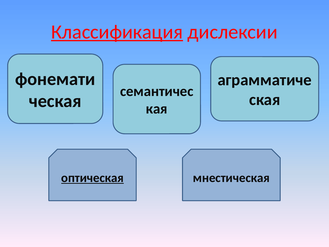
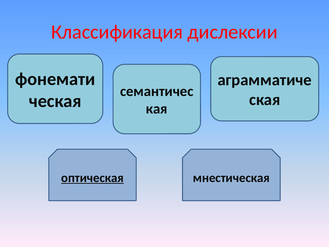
Классификация underline: present -> none
